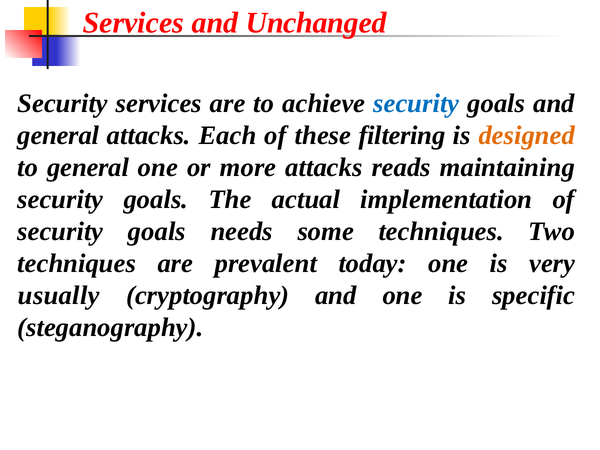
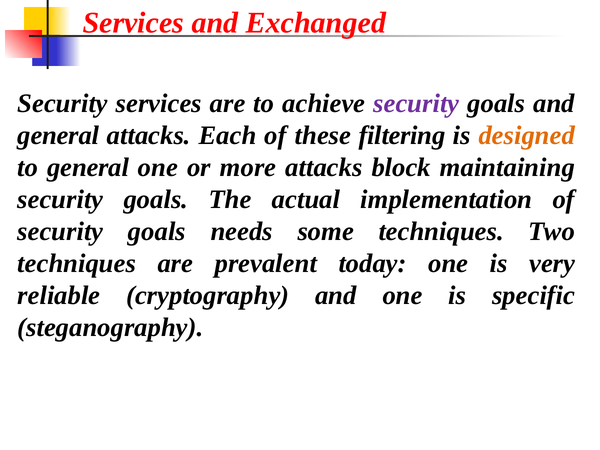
Unchanged: Unchanged -> Exchanged
security at (416, 104) colour: blue -> purple
reads: reads -> block
usually: usually -> reliable
